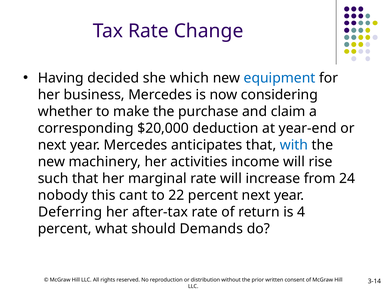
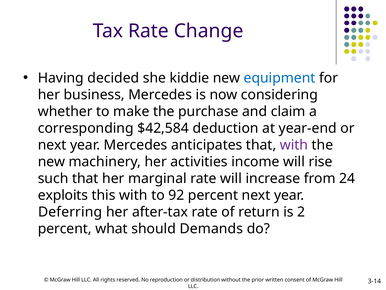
which: which -> kiddie
$20,000: $20,000 -> $42,584
with at (294, 145) colour: blue -> purple
nobody: nobody -> exploits
this cant: cant -> with
22: 22 -> 92
4: 4 -> 2
